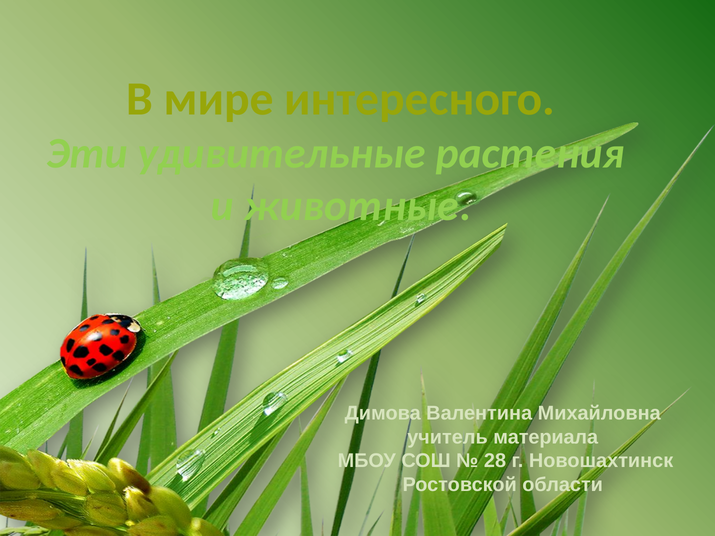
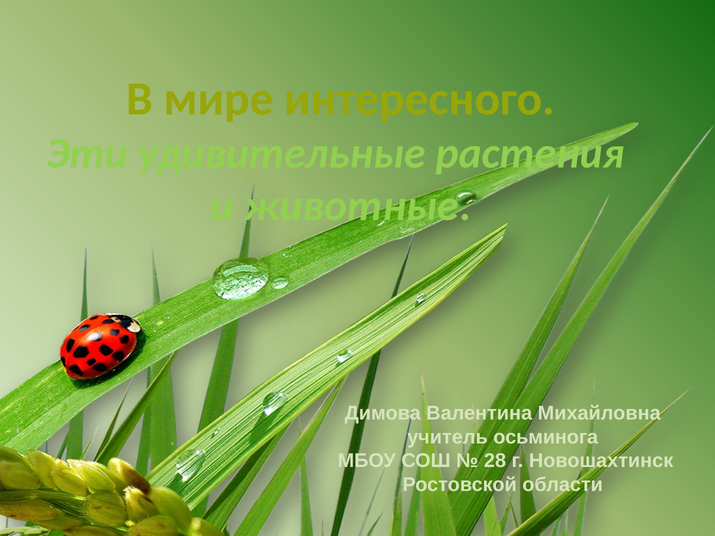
материала: материала -> осьминога
